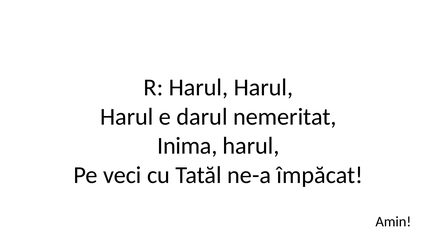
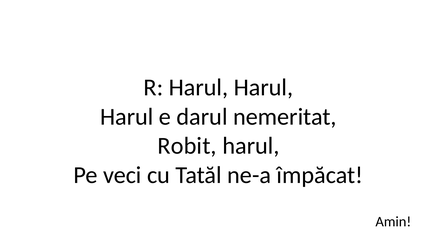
Inima: Inima -> Robit
